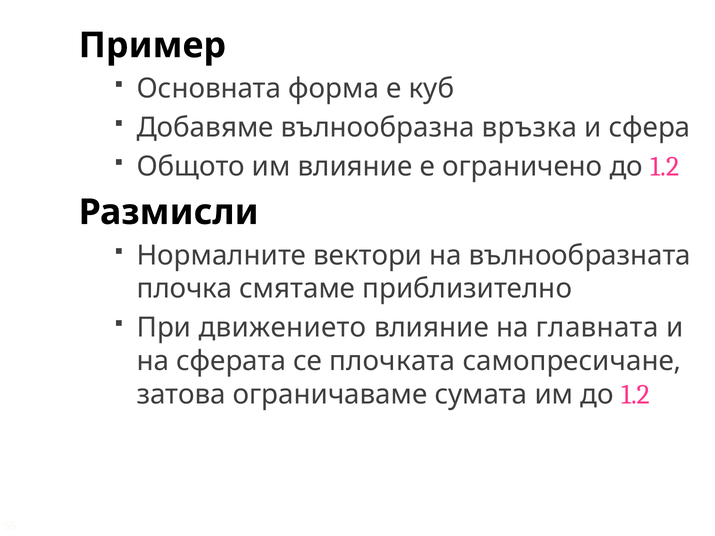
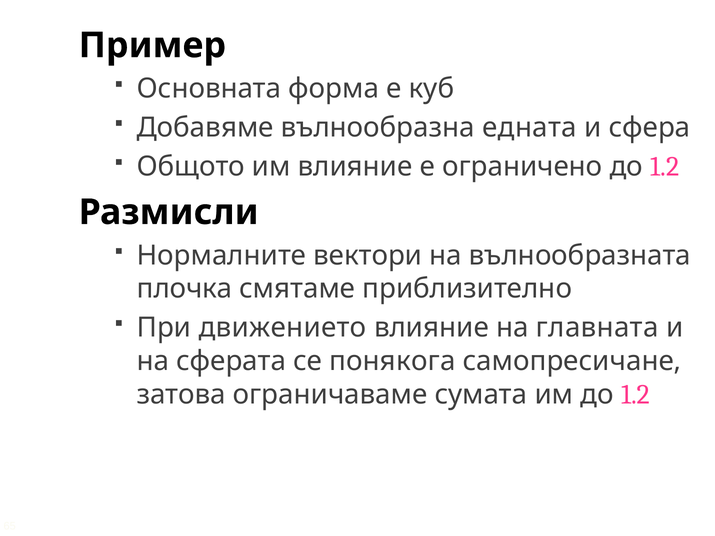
връзка: връзка -> едната
плочката: плочката -> понякога
